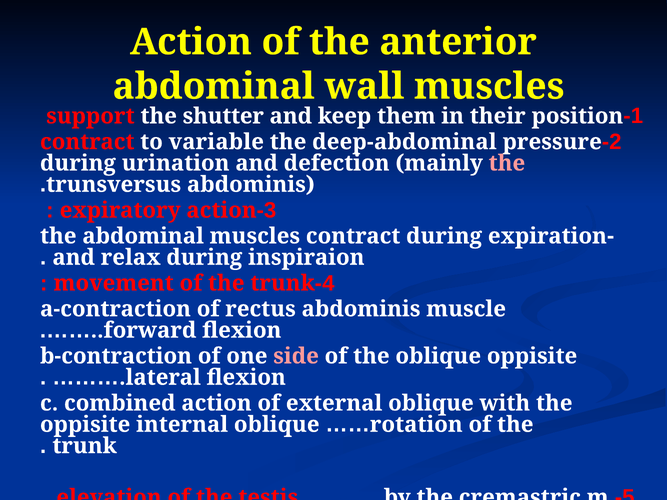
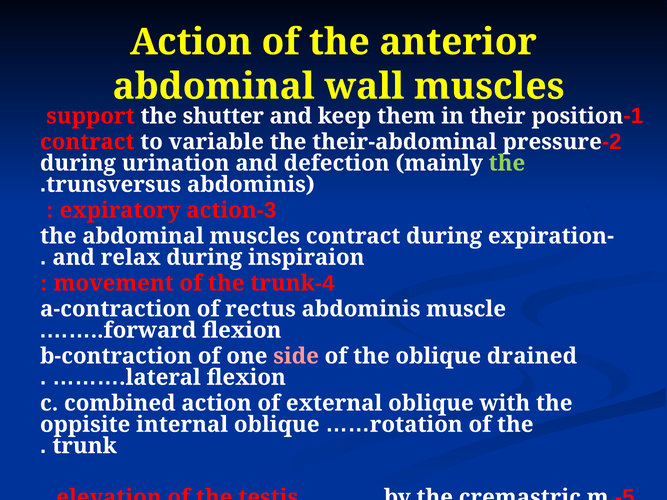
deep-abdominal: deep-abdominal -> their-abdominal
the at (507, 163) colour: pink -> light green
oblique oppisite: oppisite -> drained
